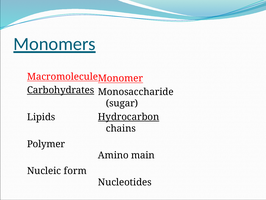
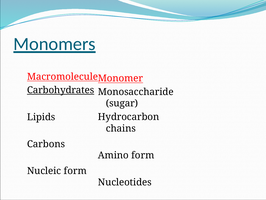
Hydrocarbon underline: present -> none
Polymer: Polymer -> Carbons
Amino main: main -> form
